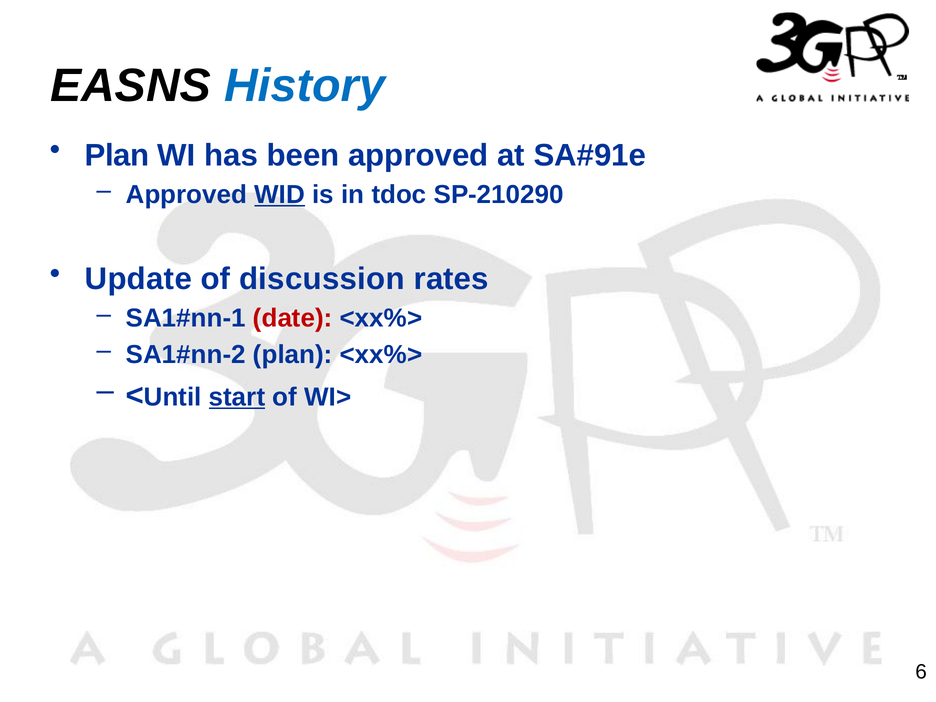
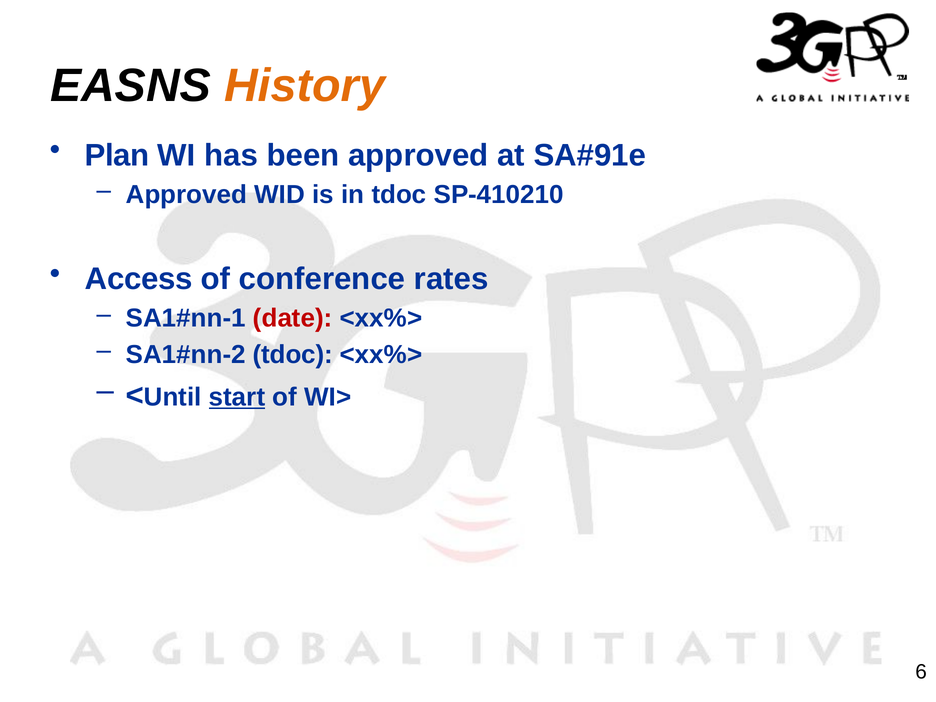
History colour: blue -> orange
WID underline: present -> none
SP-210290: SP-210290 -> SP-410210
Update: Update -> Access
discussion: discussion -> conference
plan at (293, 355): plan -> tdoc
